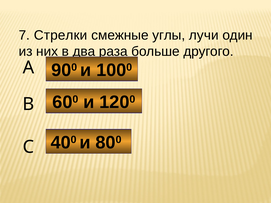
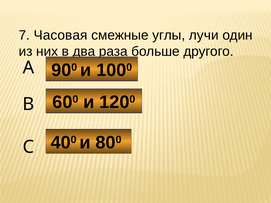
Стрелки: Стрелки -> Часовая
